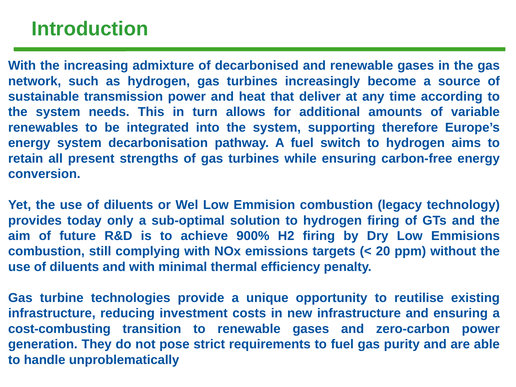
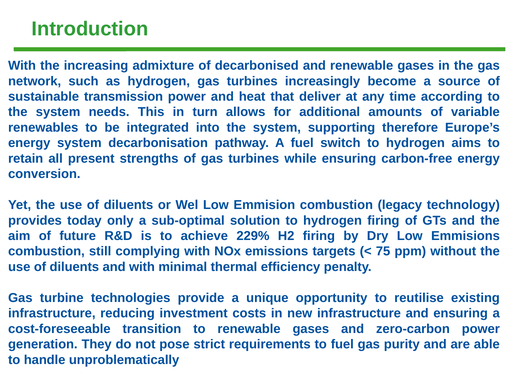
900%: 900% -> 229%
20: 20 -> 75
cost-combusting: cost-combusting -> cost-foreseeable
